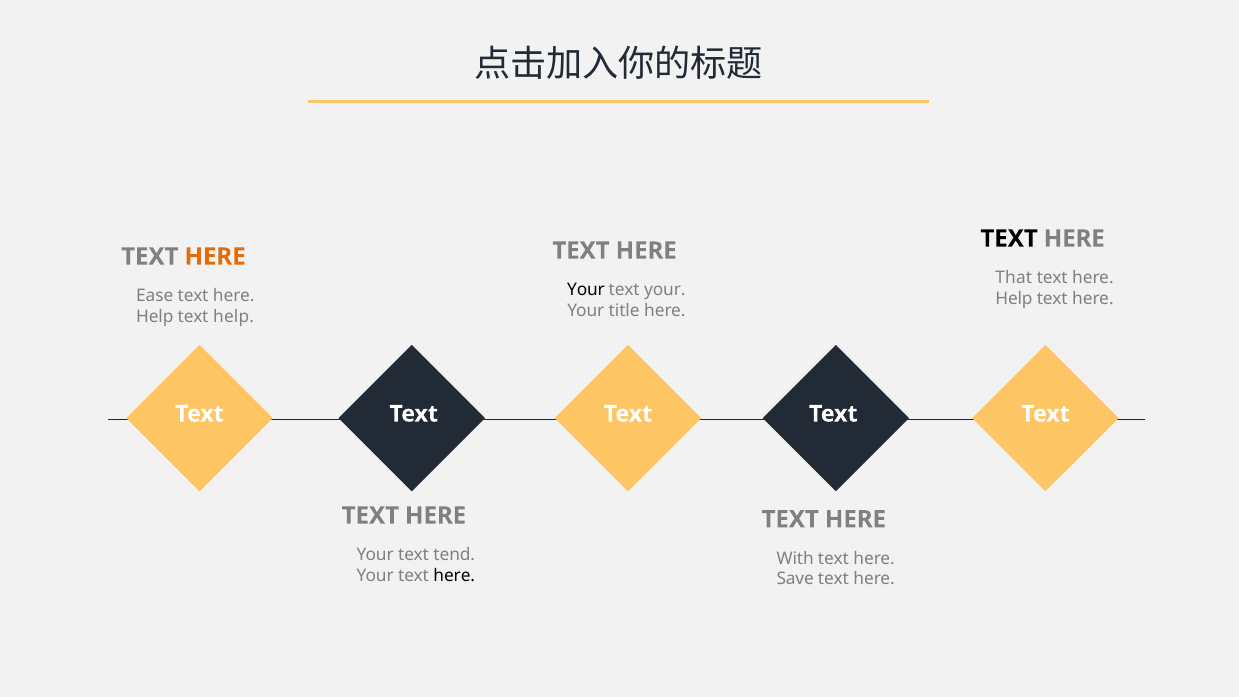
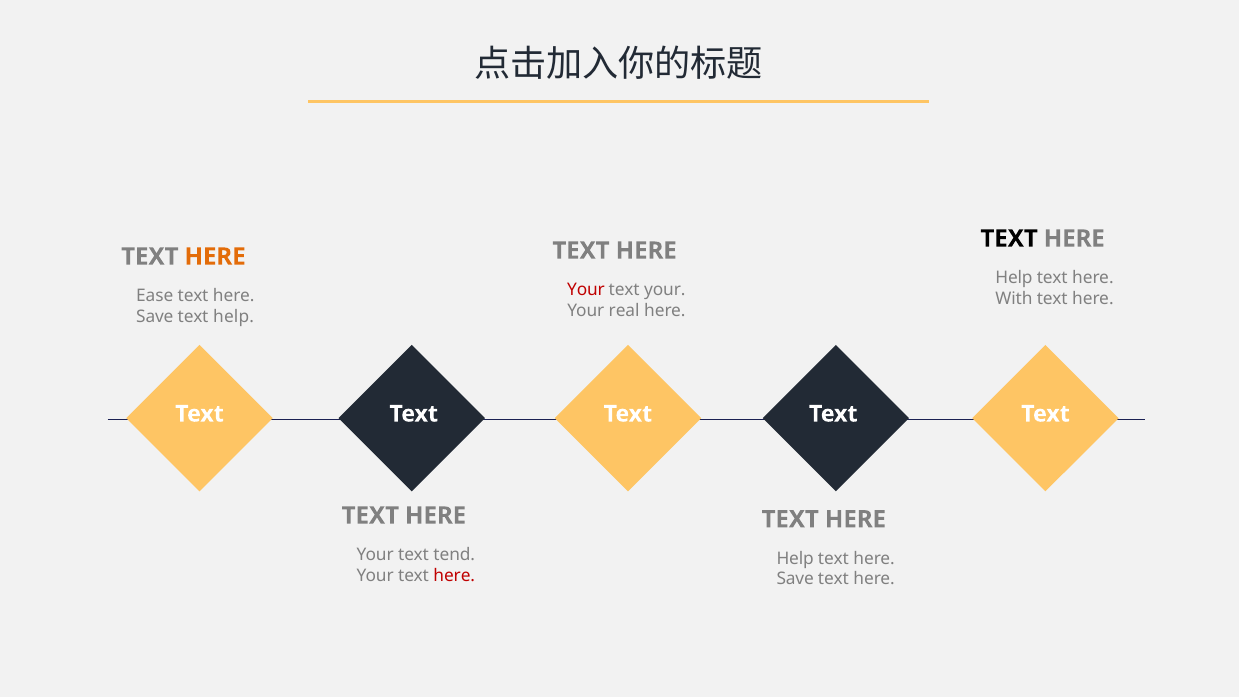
That at (1014, 278): That -> Help
Your at (586, 290) colour: black -> red
Help at (1014, 299): Help -> With
title: title -> real
Help at (155, 317): Help -> Save
With at (795, 559): With -> Help
here at (454, 576) colour: black -> red
